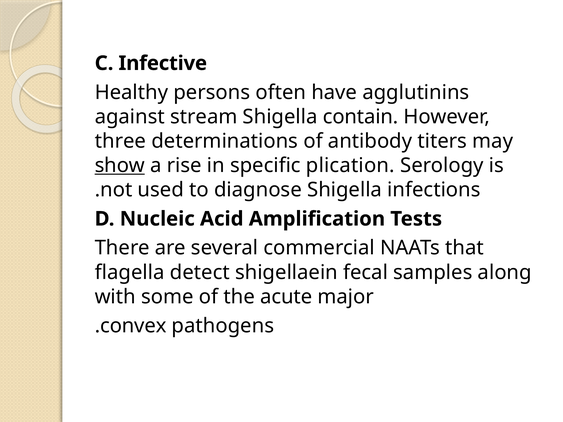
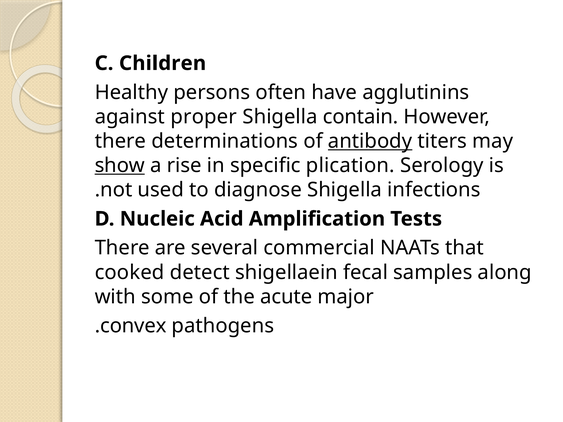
Infective: Infective -> Children
stream: stream -> proper
three at (120, 141): three -> there
antibody underline: none -> present
flagella: flagella -> cooked
